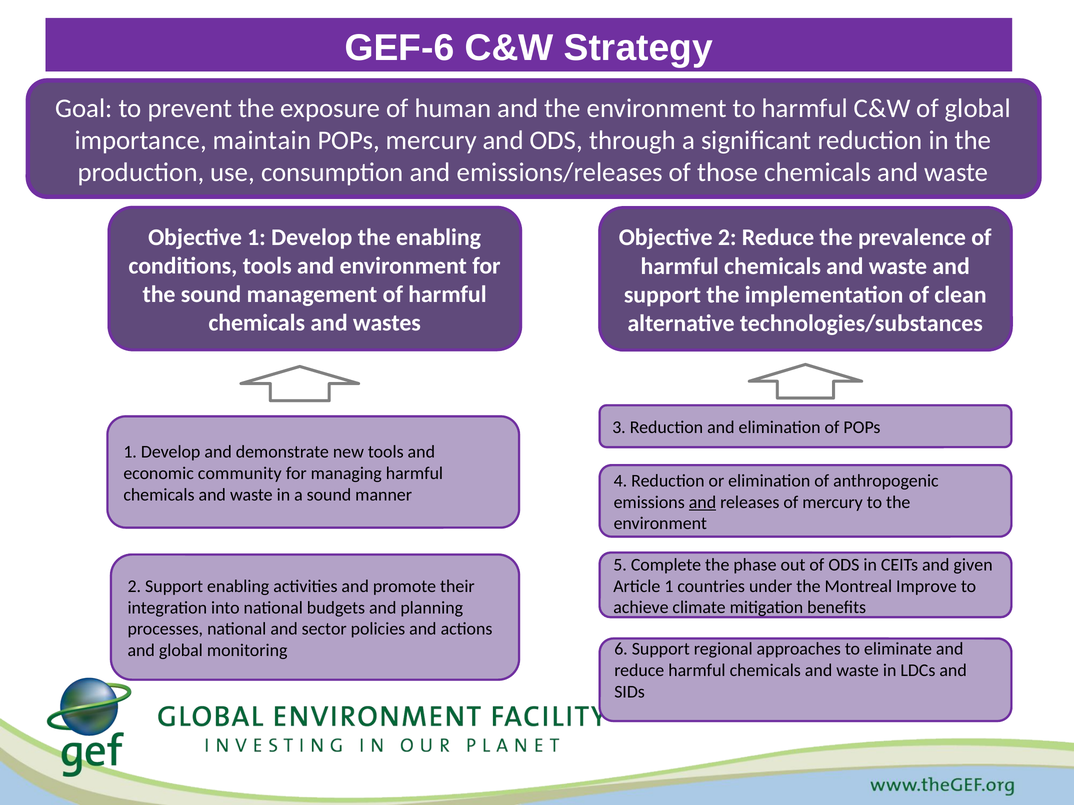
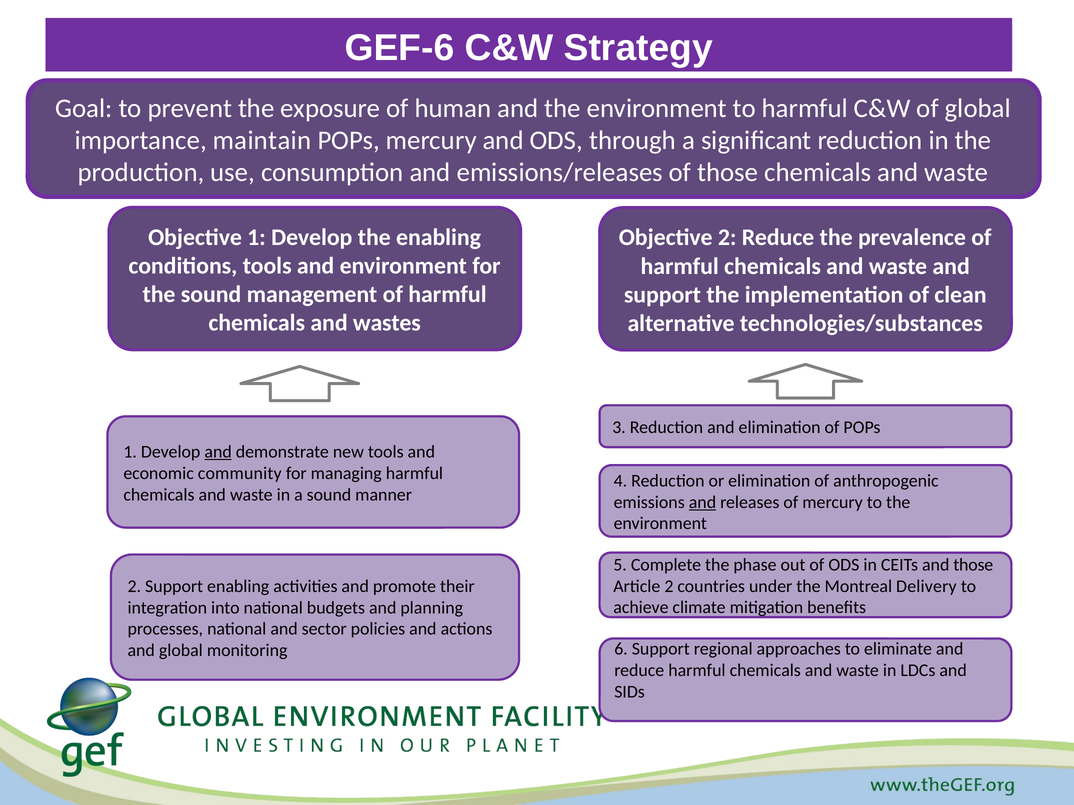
and at (218, 452) underline: none -> present
and given: given -> those
Article 1: 1 -> 2
Improve: Improve -> Delivery
